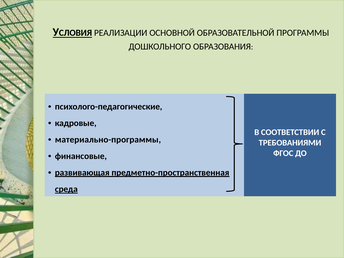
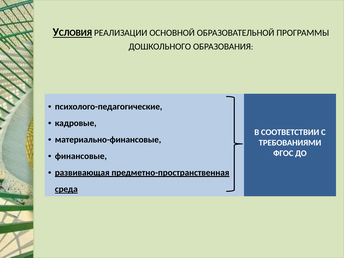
материально-программы: материально-программы -> материально-финансовые
